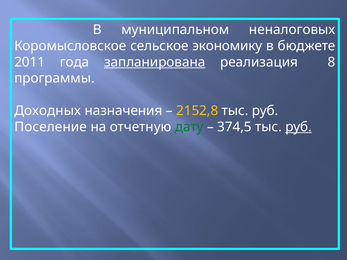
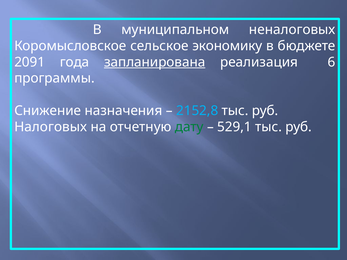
2011: 2011 -> 2091
8: 8 -> 6
Доходных: Доходных -> Снижение
2152,8 colour: yellow -> light blue
Поселение: Поселение -> Налоговых
374,5: 374,5 -> 529,1
руб at (299, 127) underline: present -> none
